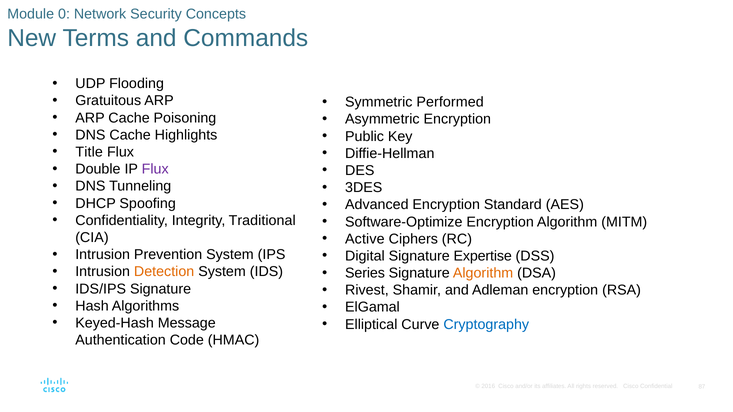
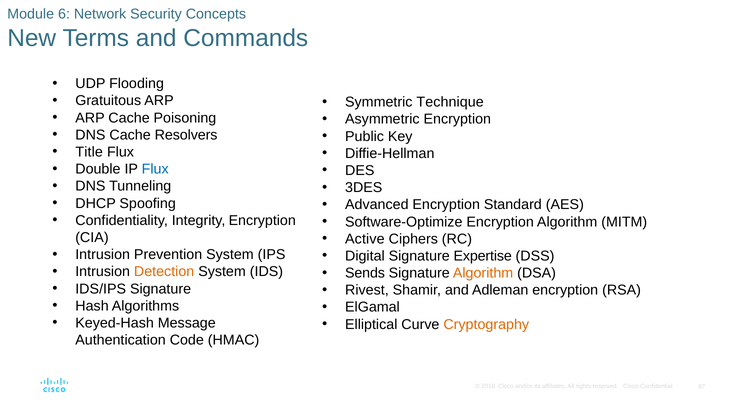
0: 0 -> 6
Performed: Performed -> Technique
Highlights: Highlights -> Resolvers
Flux at (155, 169) colour: purple -> blue
Integrity Traditional: Traditional -> Encryption
Series: Series -> Sends
Cryptography colour: blue -> orange
